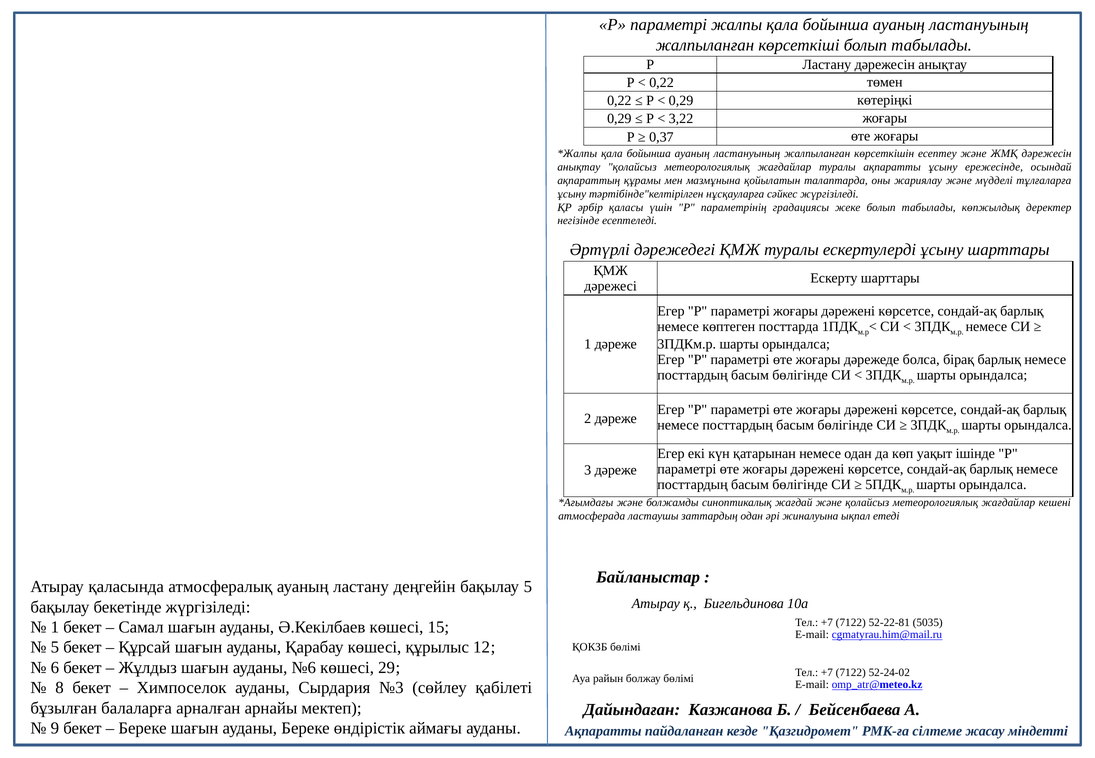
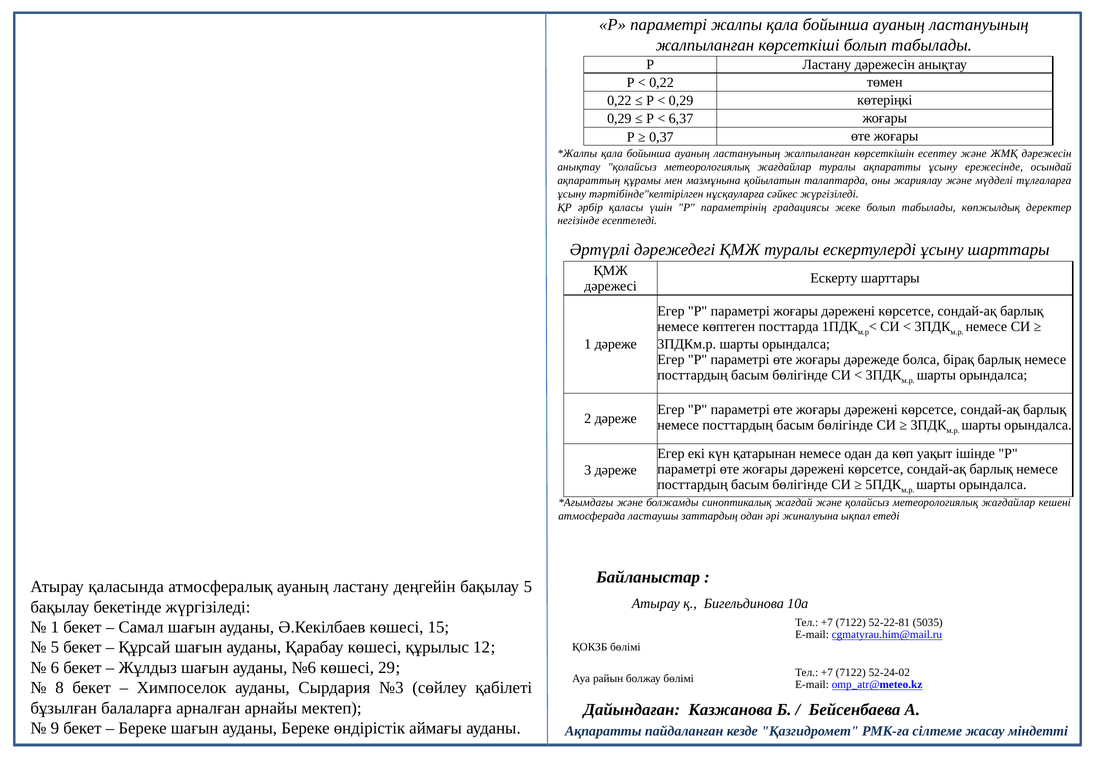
3,22: 3,22 -> 6,37
